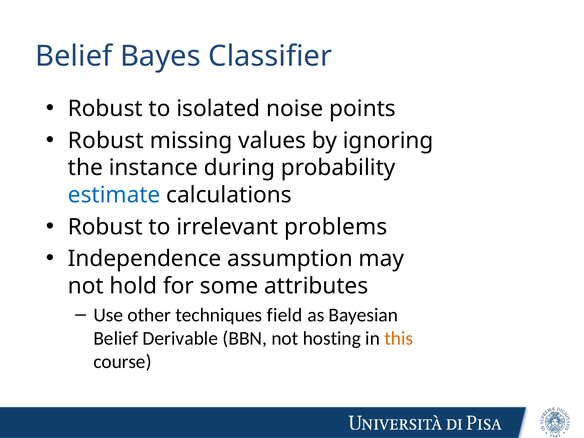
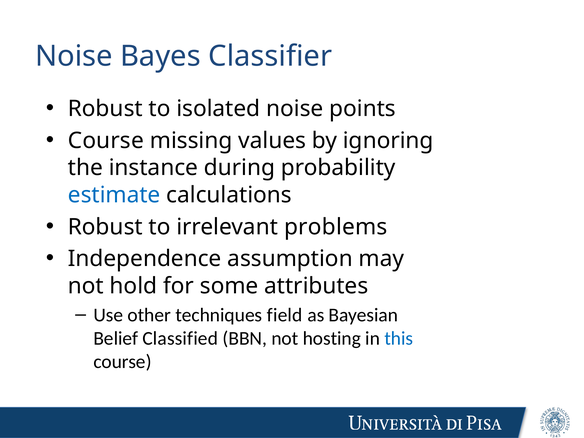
Belief at (74, 56): Belief -> Noise
Robust at (106, 141): Robust -> Course
Derivable: Derivable -> Classified
this colour: orange -> blue
